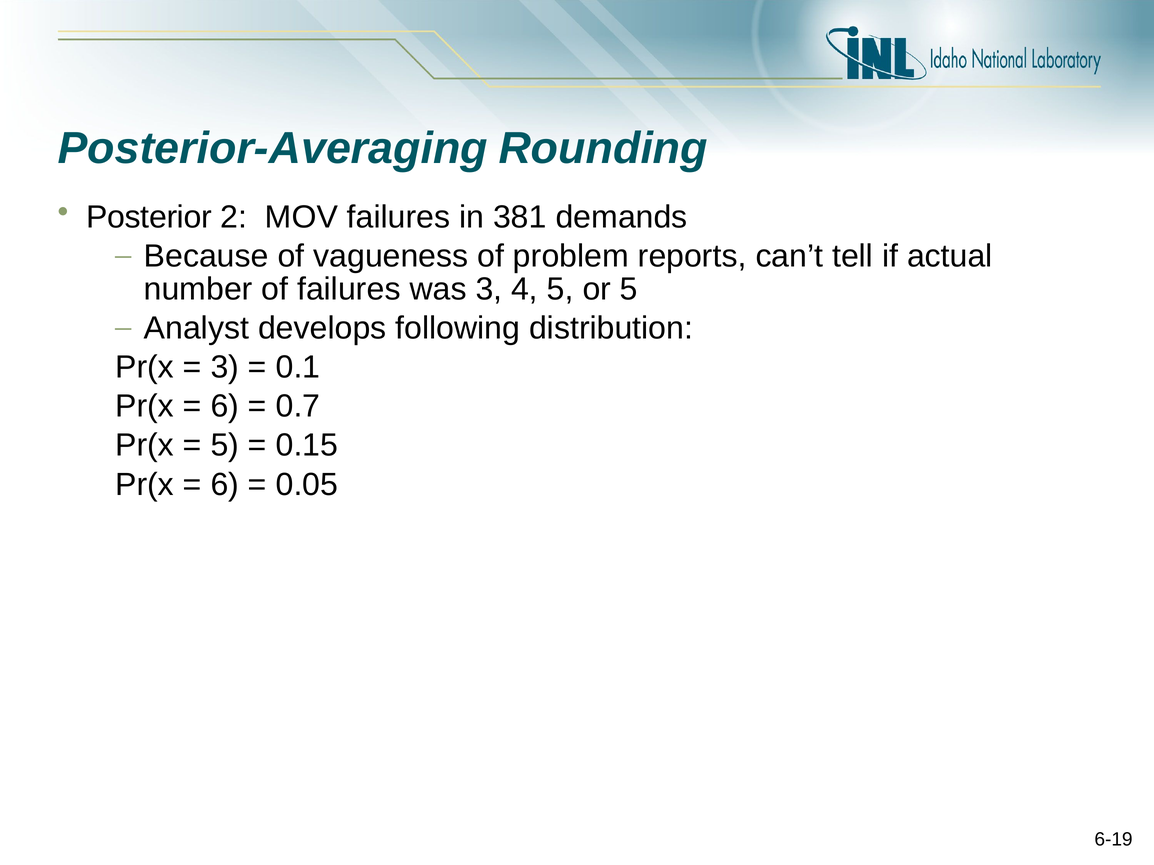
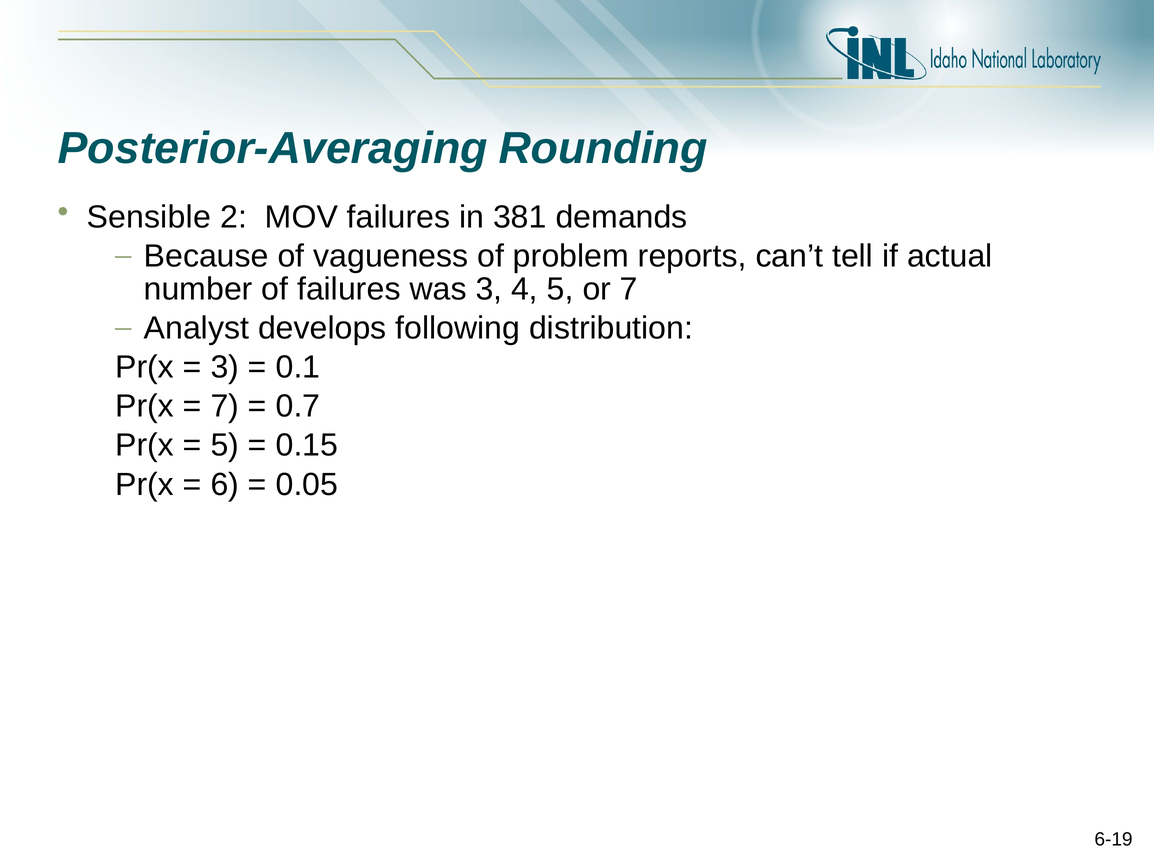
Posterior: Posterior -> Sensible
or 5: 5 -> 7
6 at (225, 407): 6 -> 7
